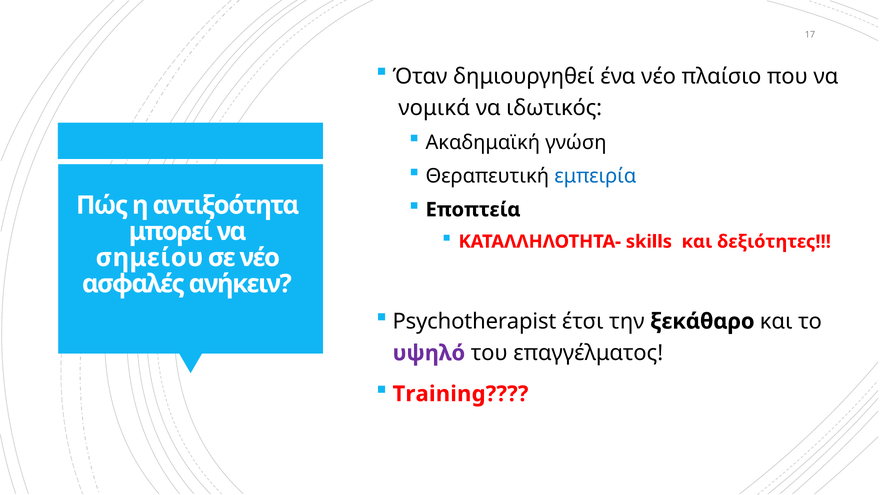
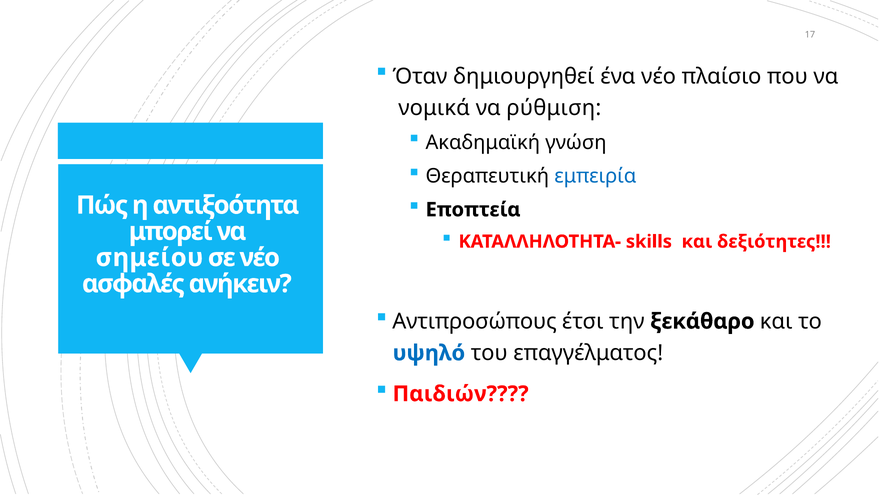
ιδωτικός: ιδωτικός -> ρύθμιση
Psychotherapist: Psychotherapist -> Αντιπροσώπους
υψηλό colour: purple -> blue
Training: Training -> Παιδιών
